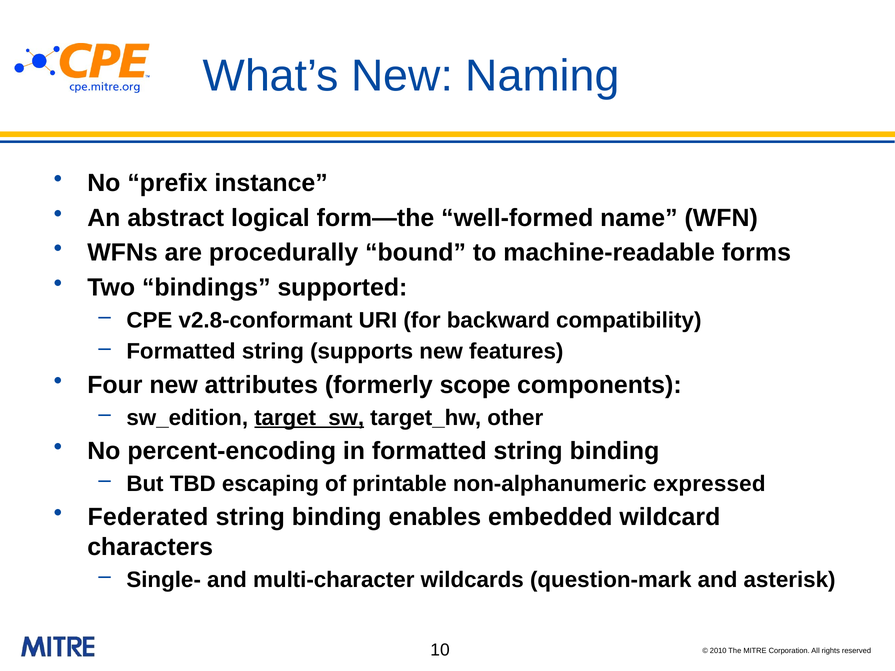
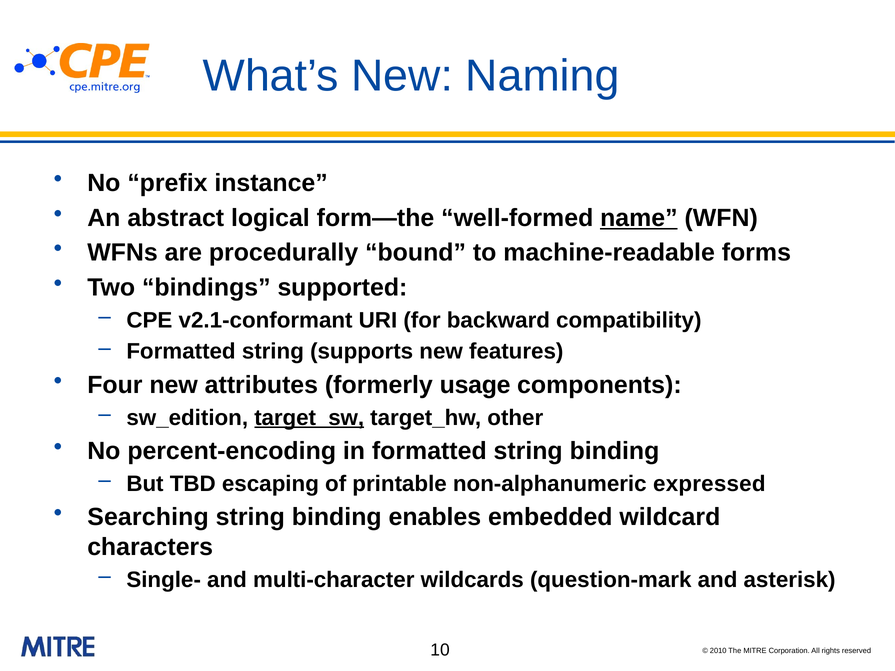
name underline: none -> present
v2.8-conformant: v2.8-conformant -> v2.1-conformant
scope: scope -> usage
Federated: Federated -> Searching
